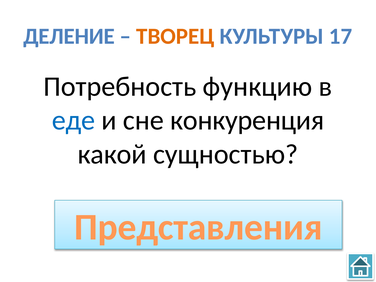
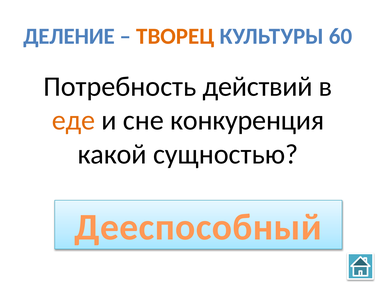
17: 17 -> 60
функцию: функцию -> действий
еде colour: blue -> orange
Представления: Представления -> Дееспособный
